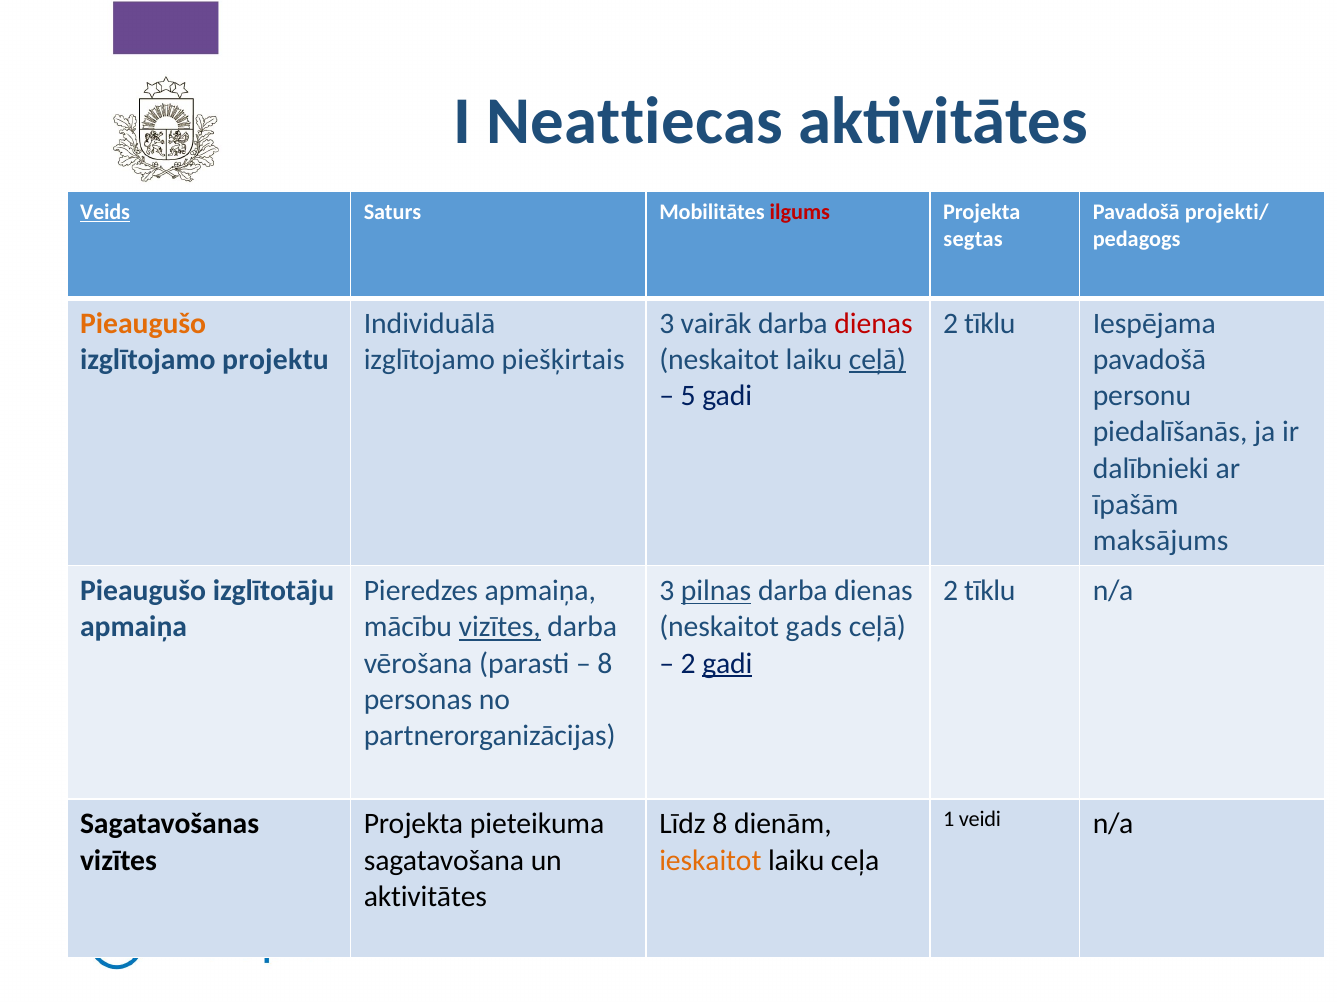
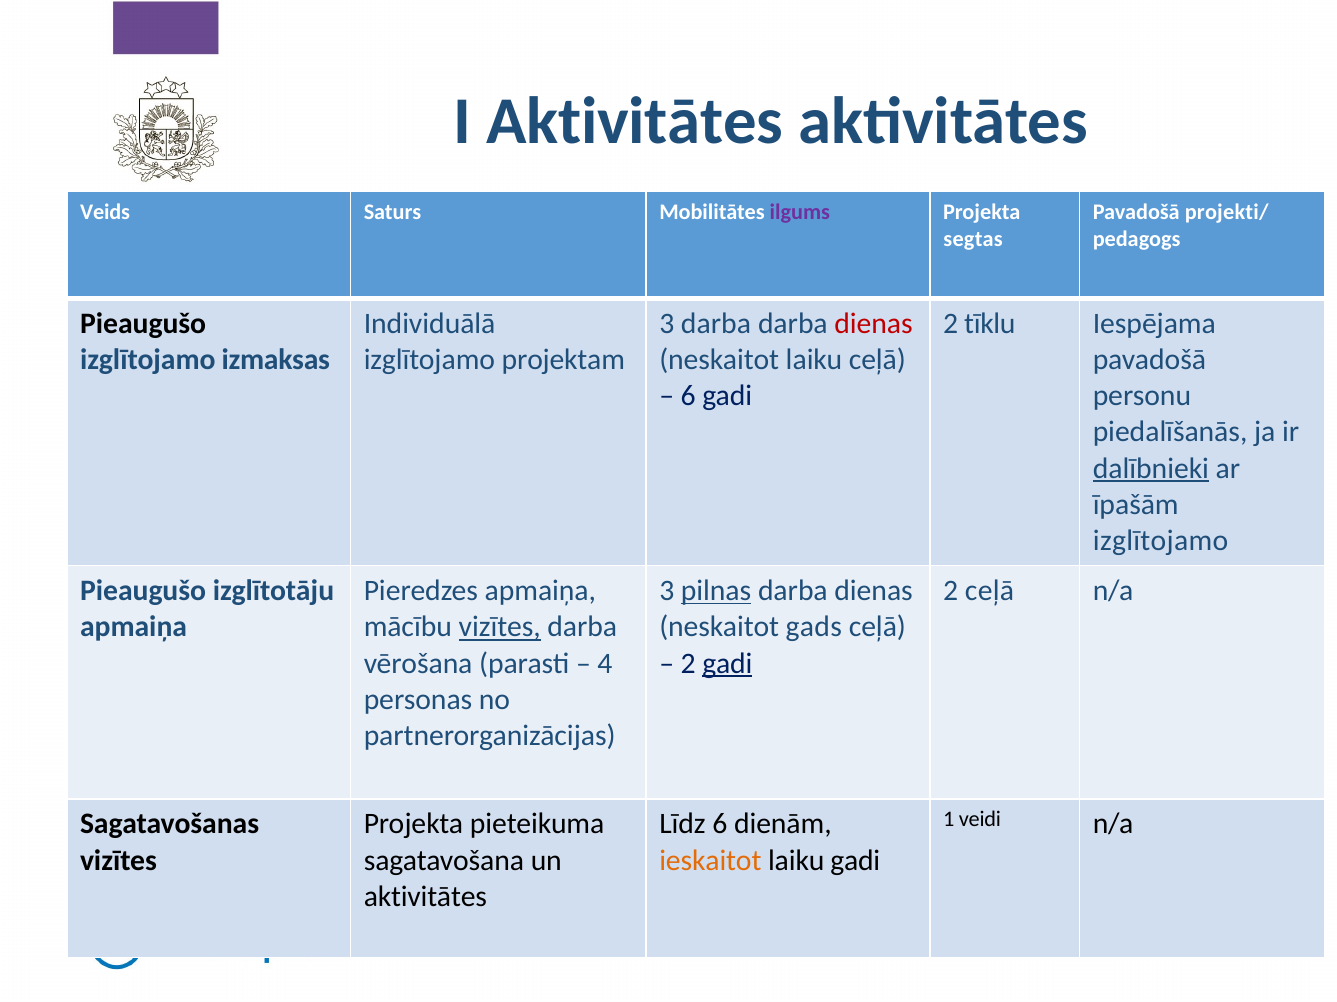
I Neattiecas: Neattiecas -> Aktivitātes
Veids underline: present -> none
ilgums colour: red -> purple
Pieaugušo at (143, 324) colour: orange -> black
3 vairāk: vairāk -> darba
projektu: projektu -> izmaksas
piešķirtais: piešķirtais -> projektam
ceļā at (877, 360) underline: present -> none
5 at (688, 396): 5 -> 6
dalībnieki underline: none -> present
maksājums at (1161, 541): maksājums -> izglītojamo
tīklu at (990, 591): tīklu -> ceļā
8 at (605, 664): 8 -> 4
Līdz 8: 8 -> 6
laiku ceļa: ceļa -> gadi
